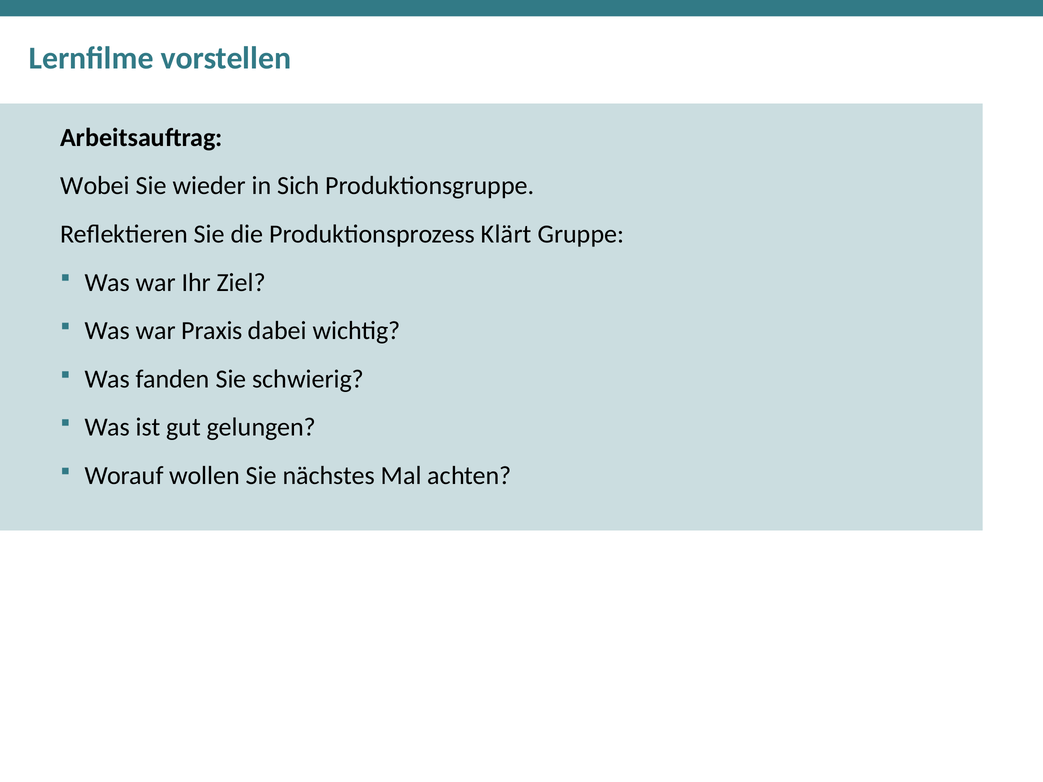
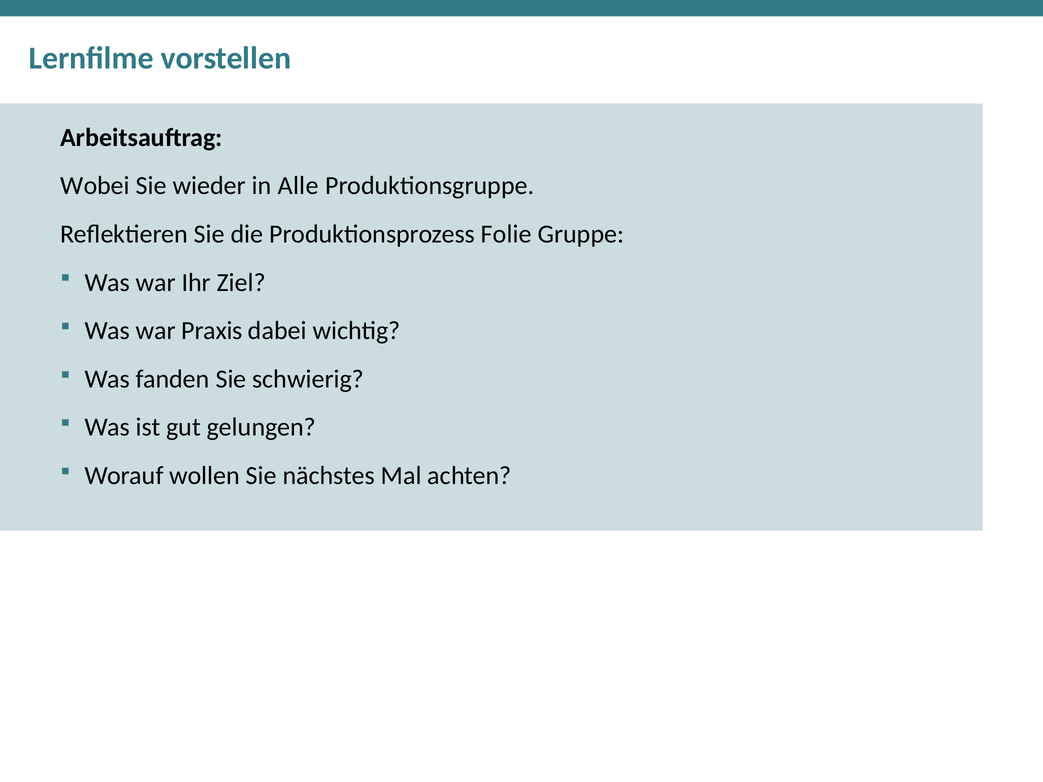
Sich: Sich -> Alle
Klärt: Klärt -> Folie
